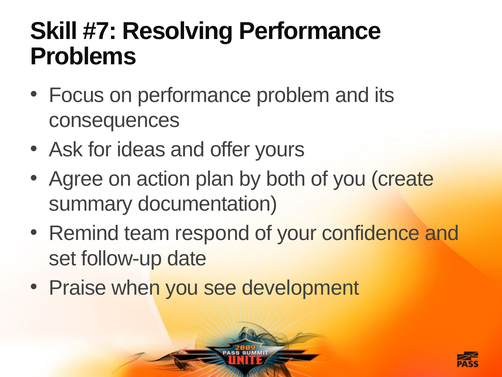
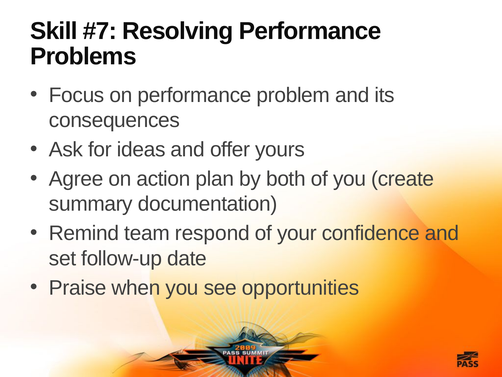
development: development -> opportunities
